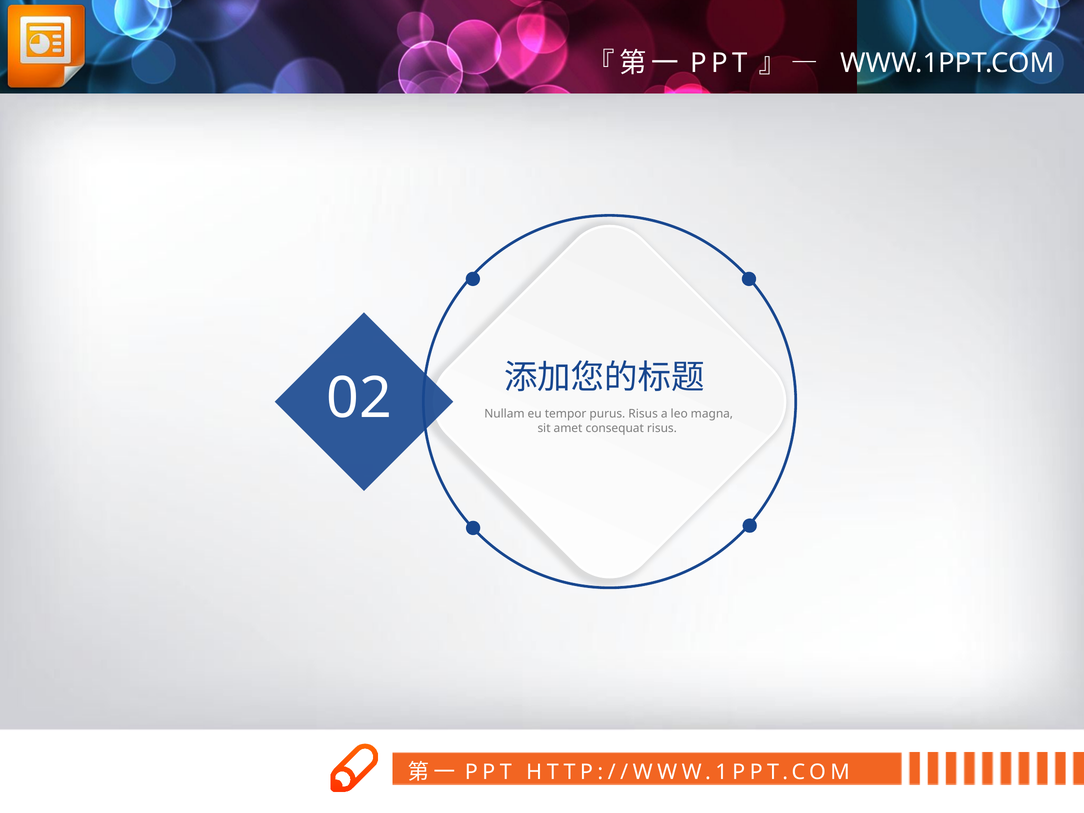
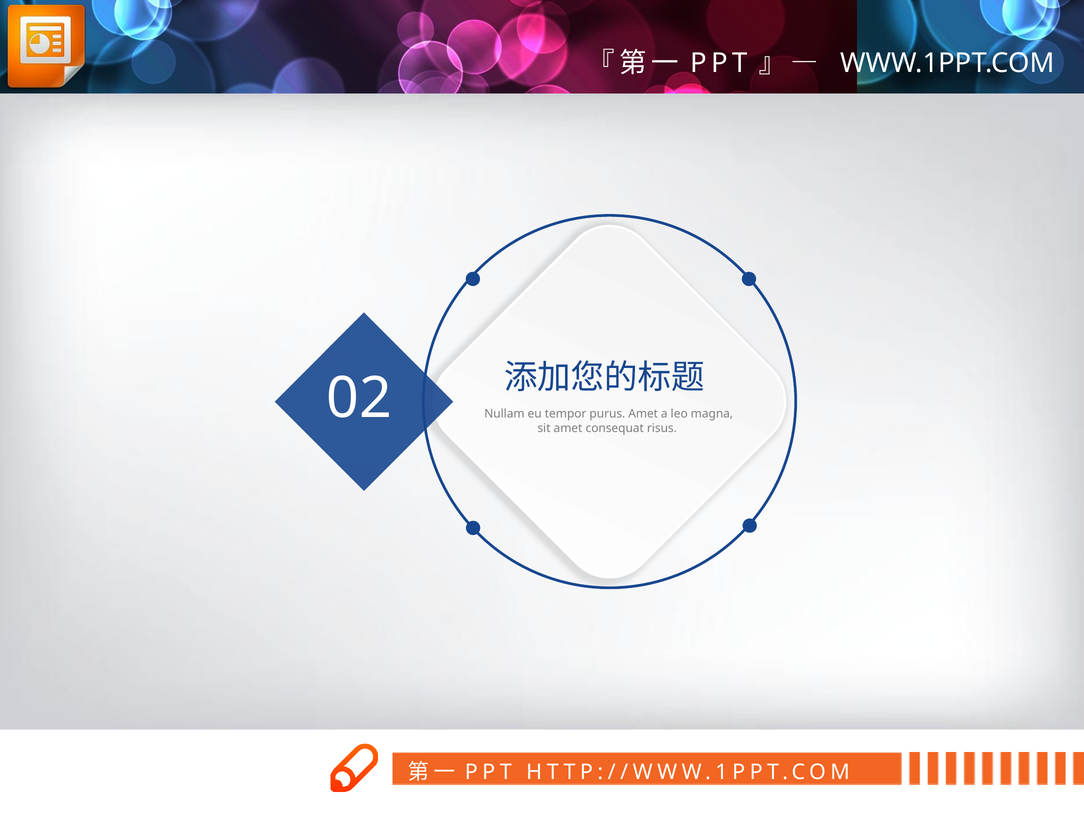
purus Risus: Risus -> Amet
